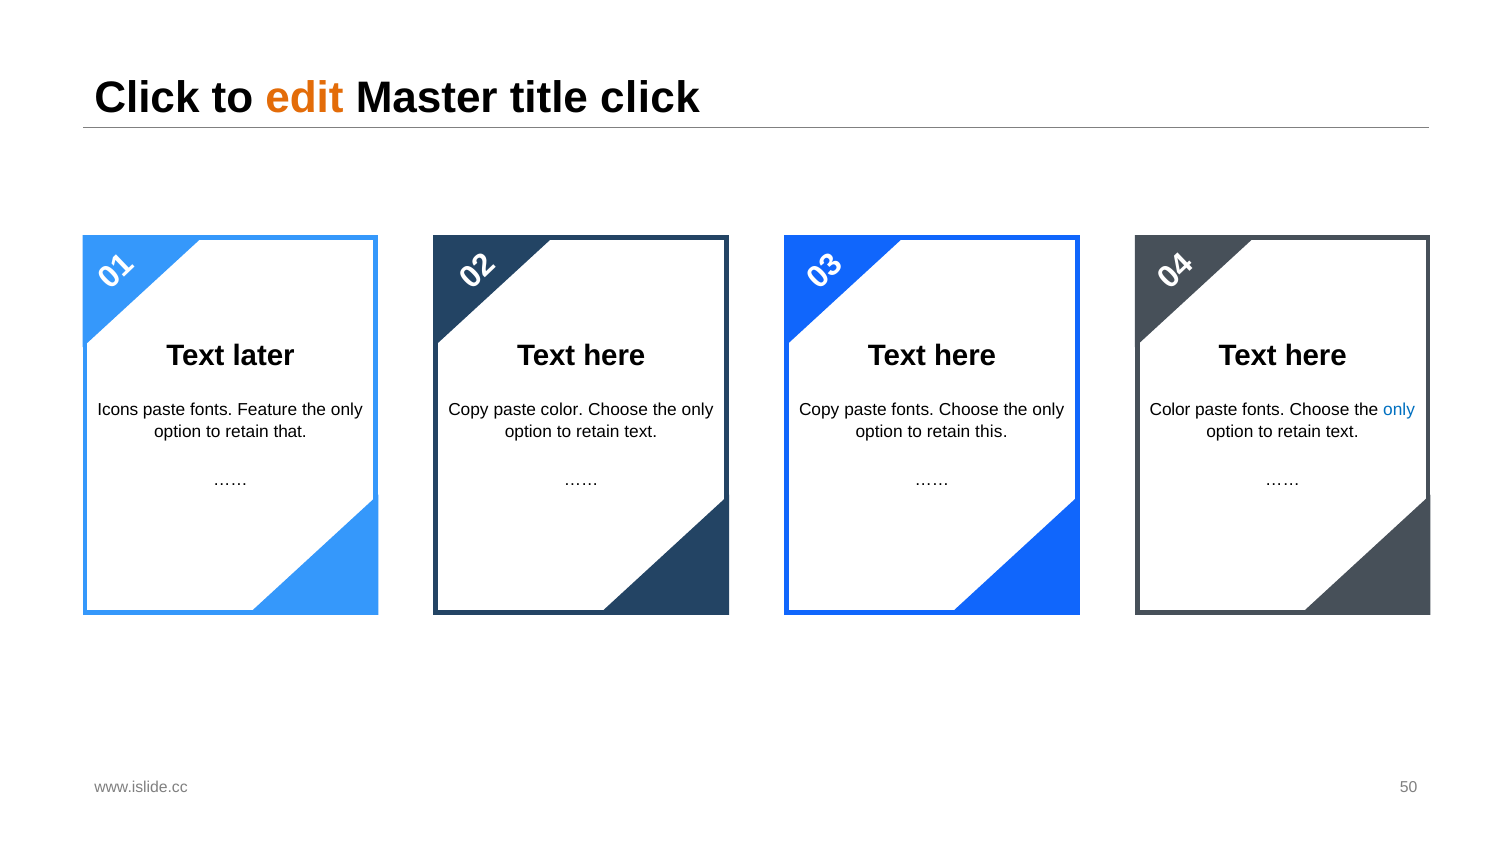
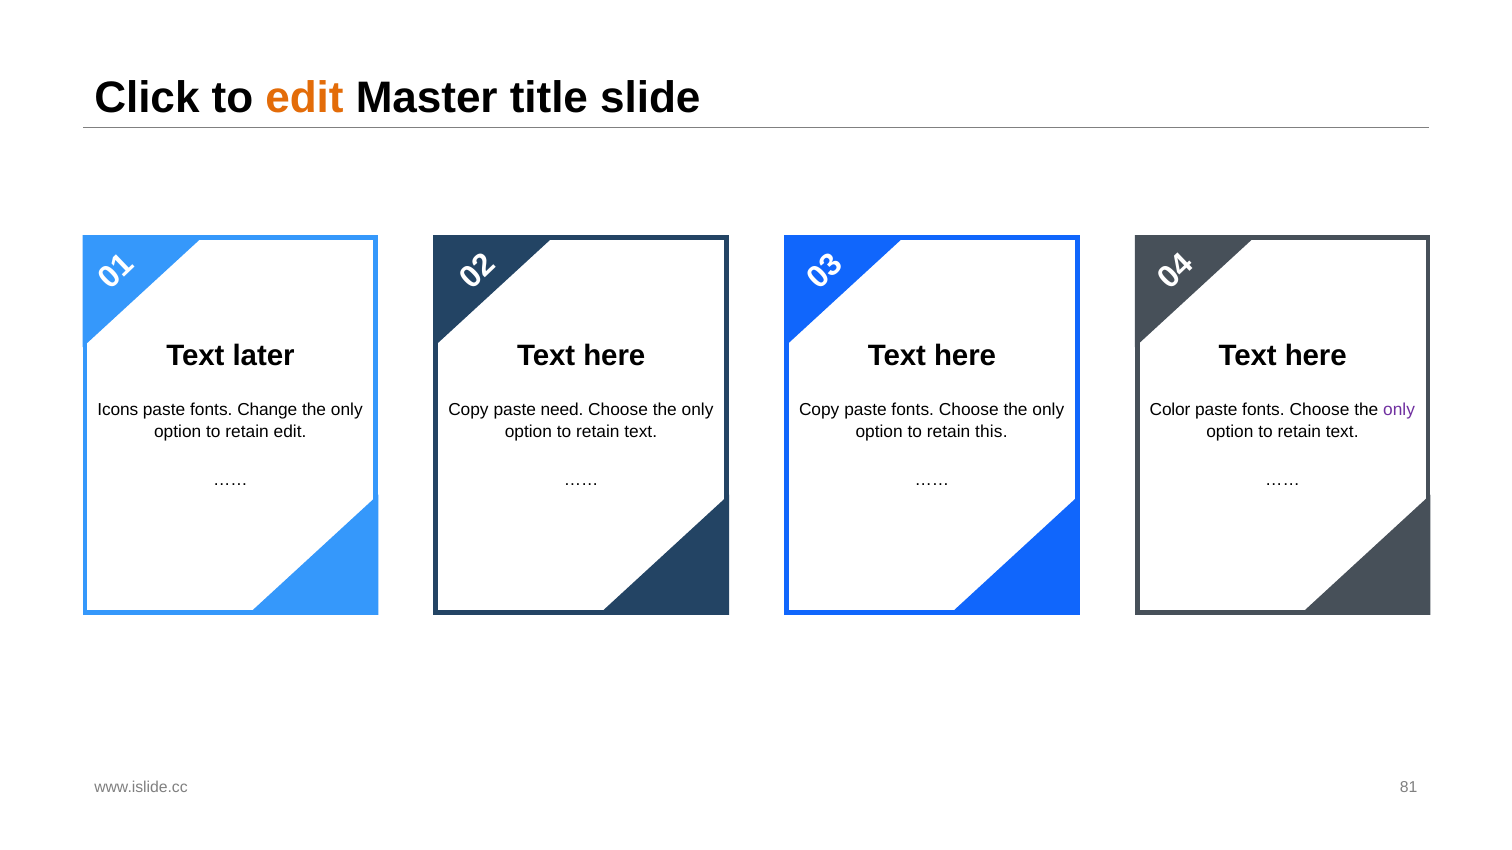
title click: click -> slide
Feature: Feature -> Change
paste color: color -> need
only at (1399, 410) colour: blue -> purple
retain that: that -> edit
50: 50 -> 81
